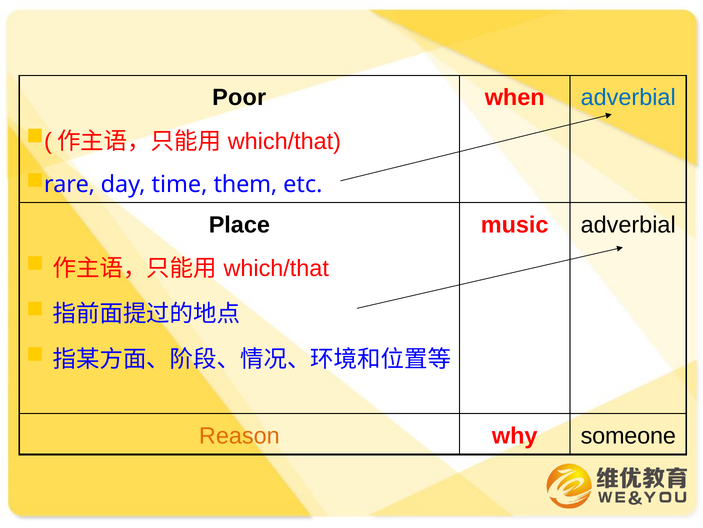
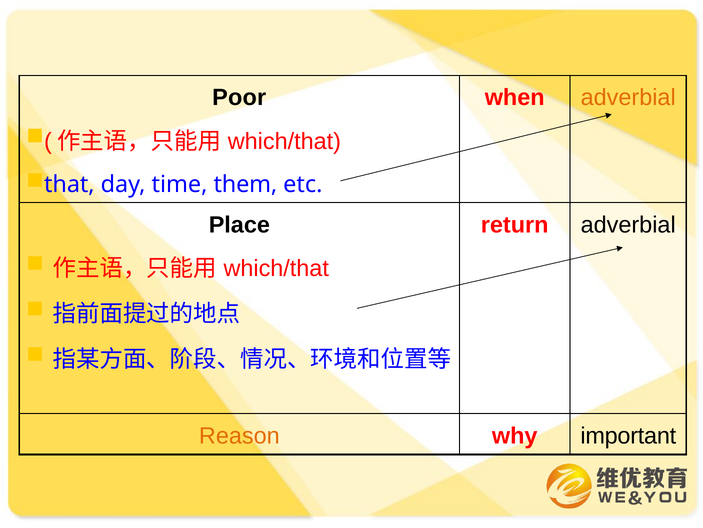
adverbial at (628, 98) colour: blue -> orange
rare: rare -> that
music: music -> return
someone: someone -> important
